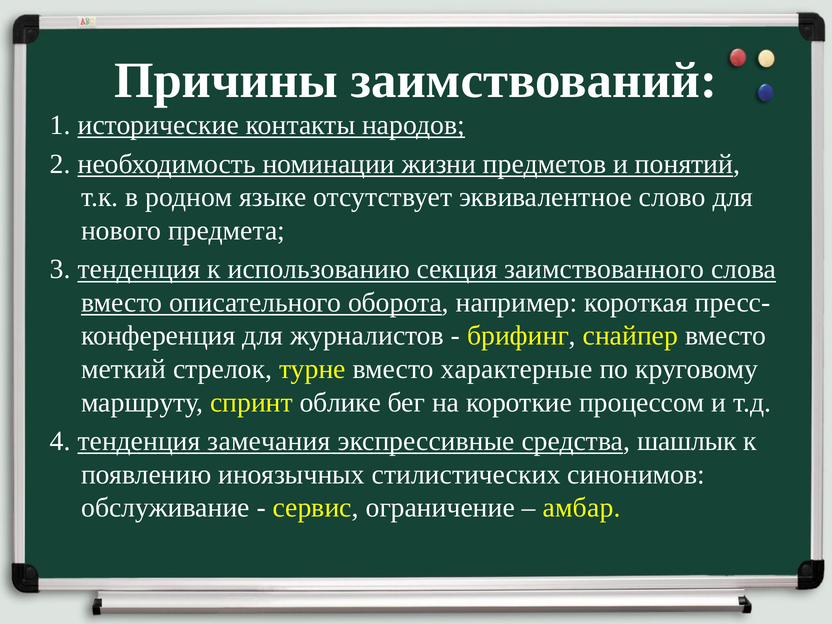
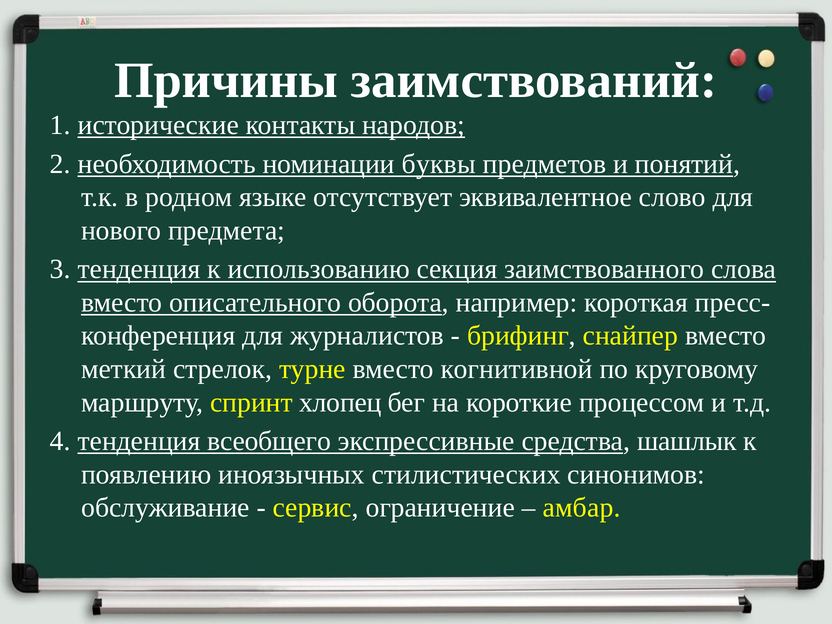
жизни: жизни -> буквы
характерные: характерные -> когнитивной
облике: облике -> хлопец
замечания: замечания -> всеобщего
